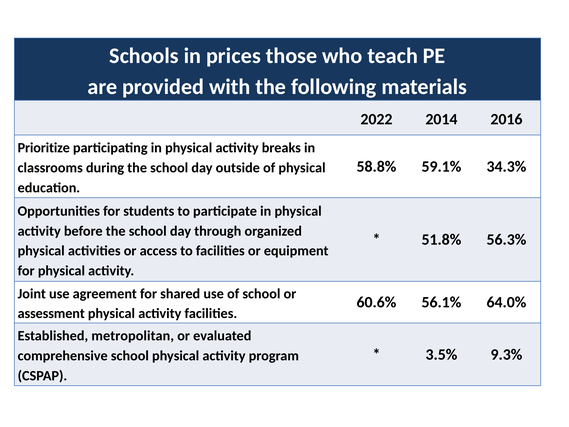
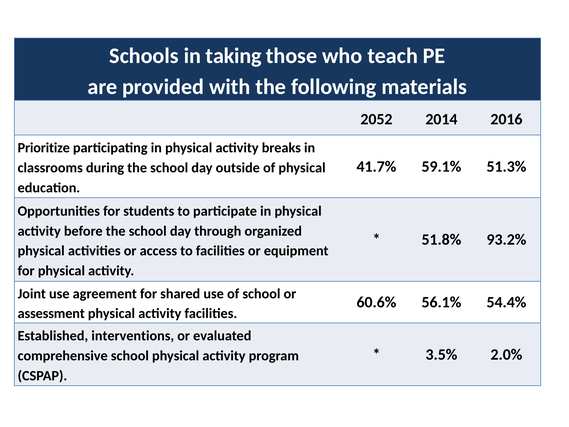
prices: prices -> taking
2022: 2022 -> 2052
58.8%: 58.8% -> 41.7%
34.3%: 34.3% -> 51.3%
56.3%: 56.3% -> 93.2%
64.0%: 64.0% -> 54.4%
metropolitan: metropolitan -> interventions
9.3%: 9.3% -> 2.0%
